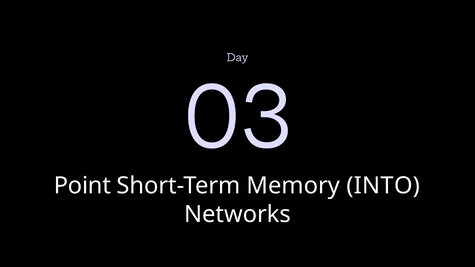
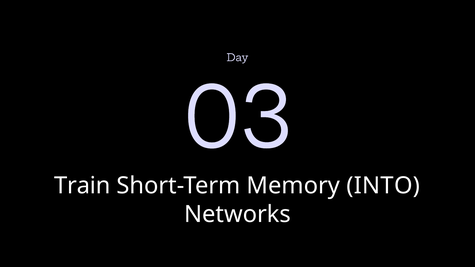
Point: Point -> Train
